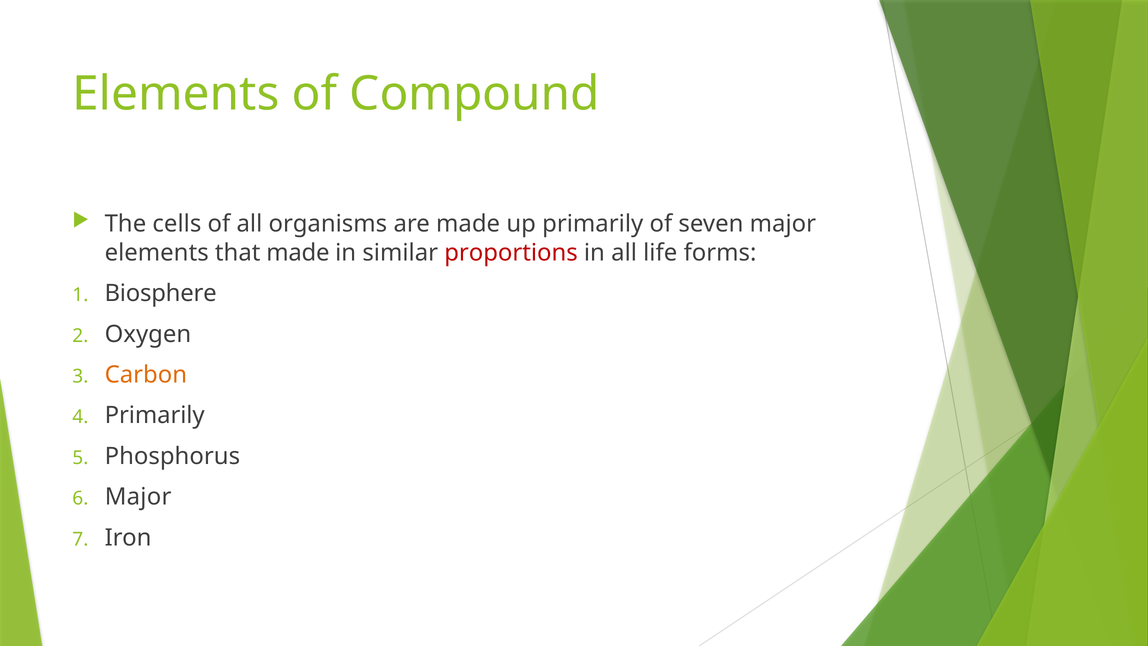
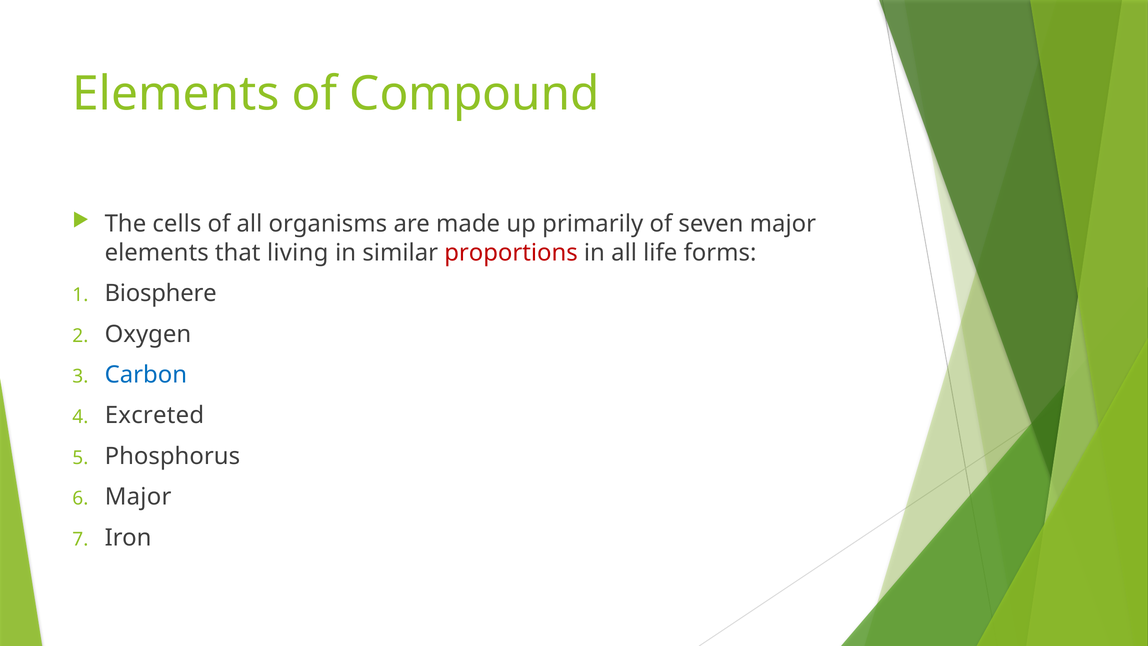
that made: made -> living
Carbon colour: orange -> blue
Primarily at (155, 415): Primarily -> Excreted
